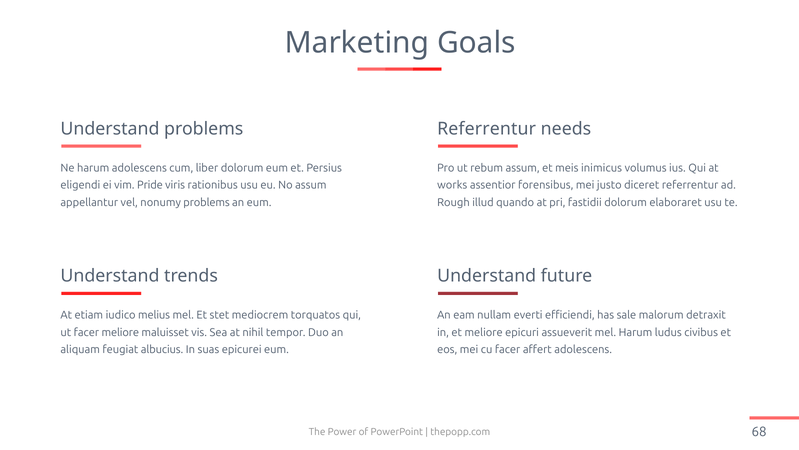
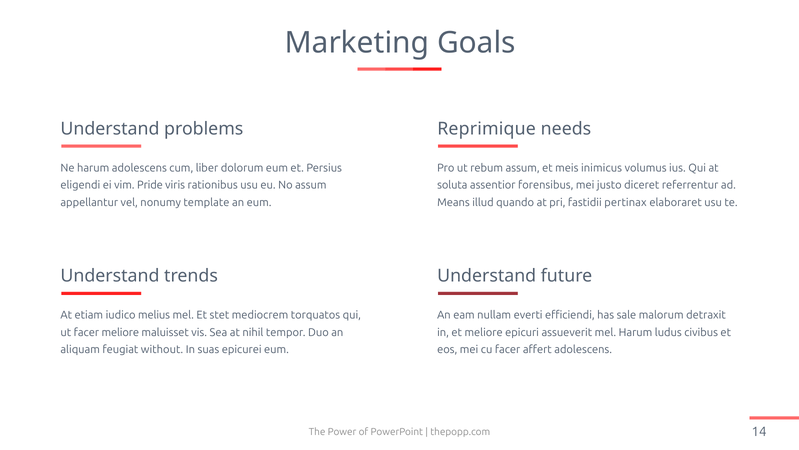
Referrentur at (487, 128): Referrentur -> Reprimique
works: works -> soluta
nonumy problems: problems -> template
Rough: Rough -> Means
fastidii dolorum: dolorum -> pertinax
albucius: albucius -> without
68: 68 -> 14
